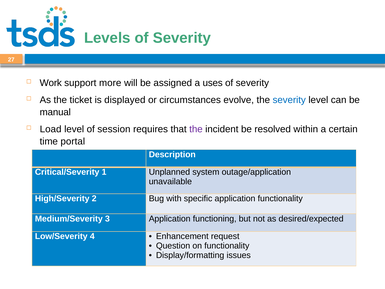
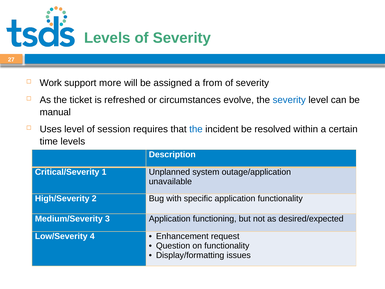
uses: uses -> from
displayed: displayed -> refreshed
Load: Load -> Uses
the at (196, 129) colour: purple -> blue
time portal: portal -> levels
